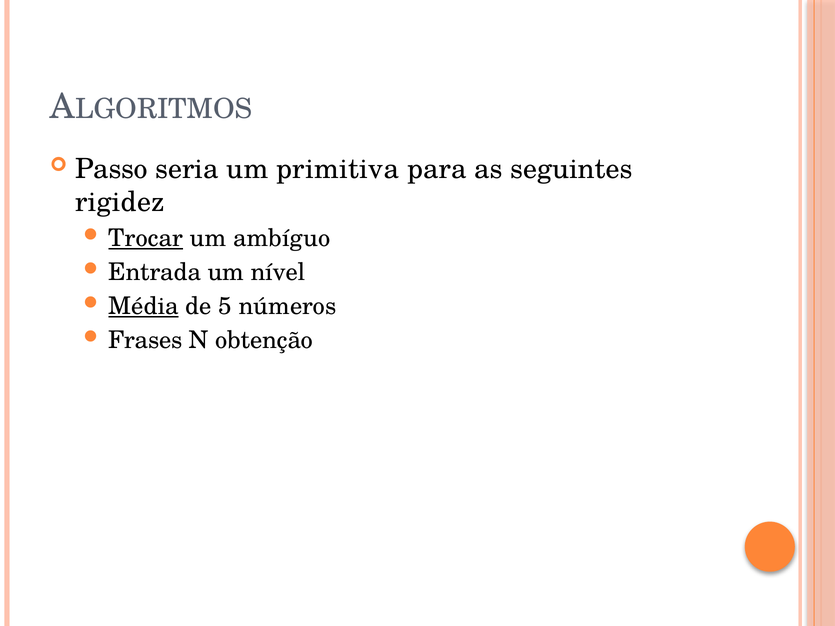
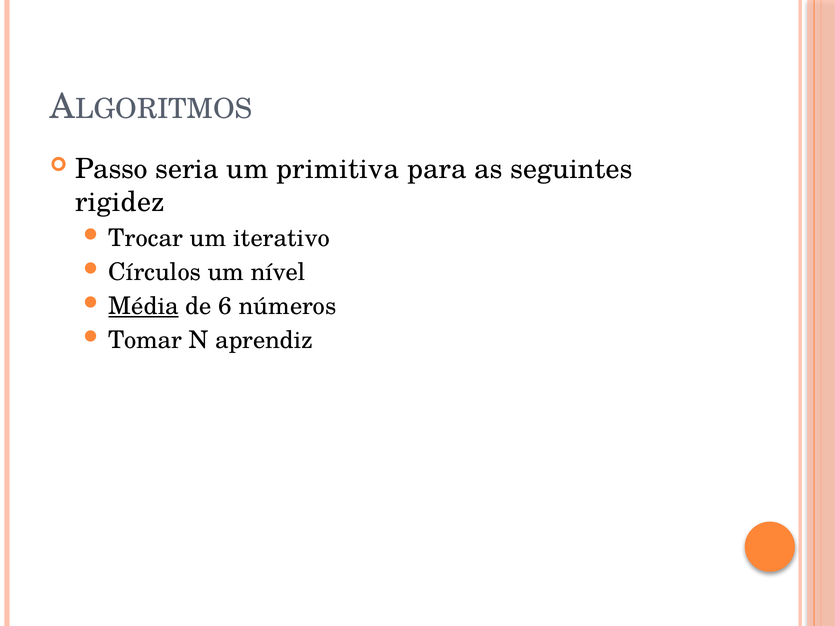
Trocar underline: present -> none
ambíguo: ambíguo -> iterativo
Entrada: Entrada -> Círculos
5: 5 -> 6
Frases: Frases -> Tomar
obtenção: obtenção -> aprendiz
